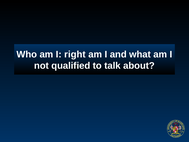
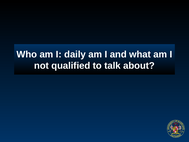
right: right -> daily
